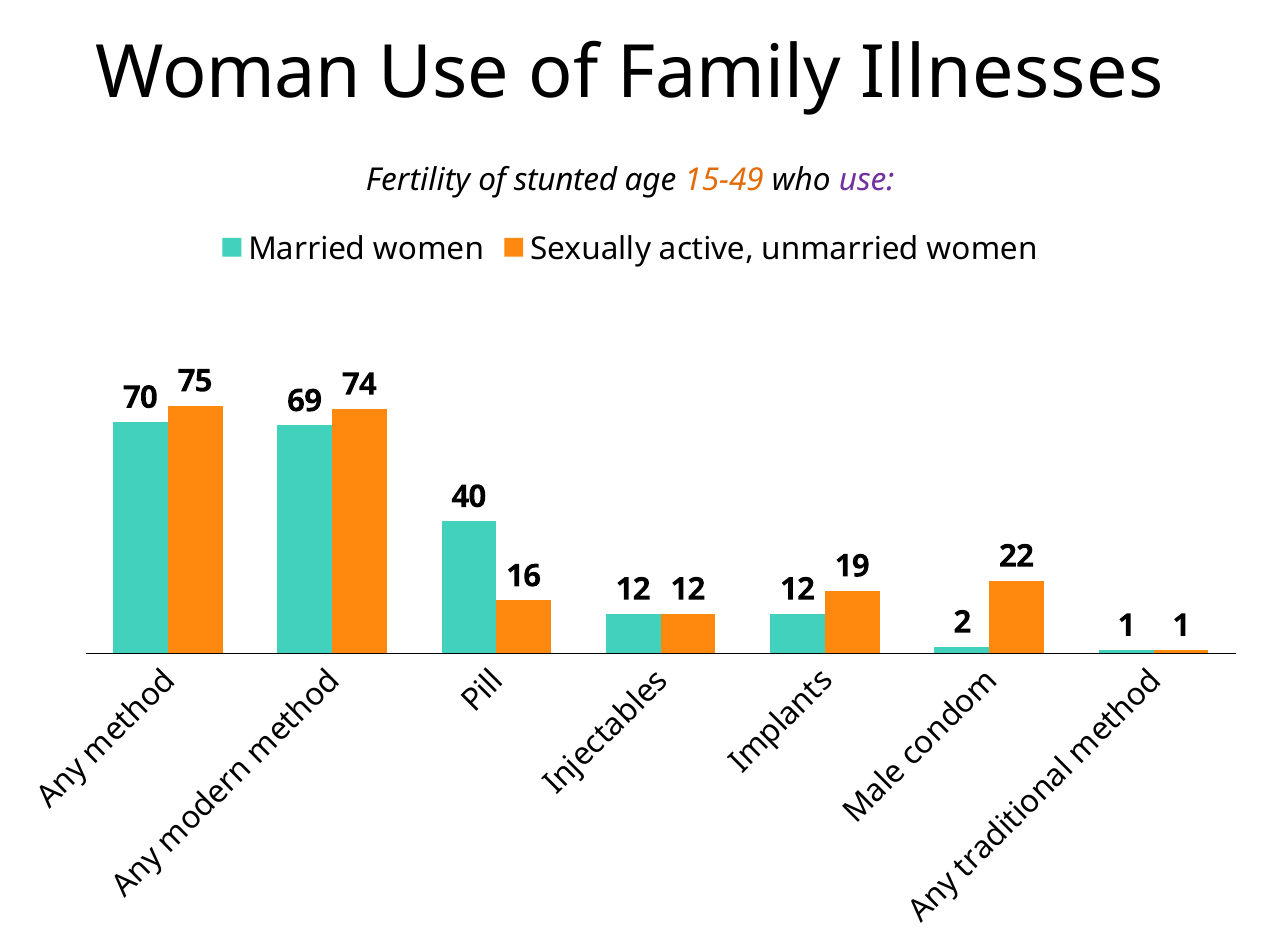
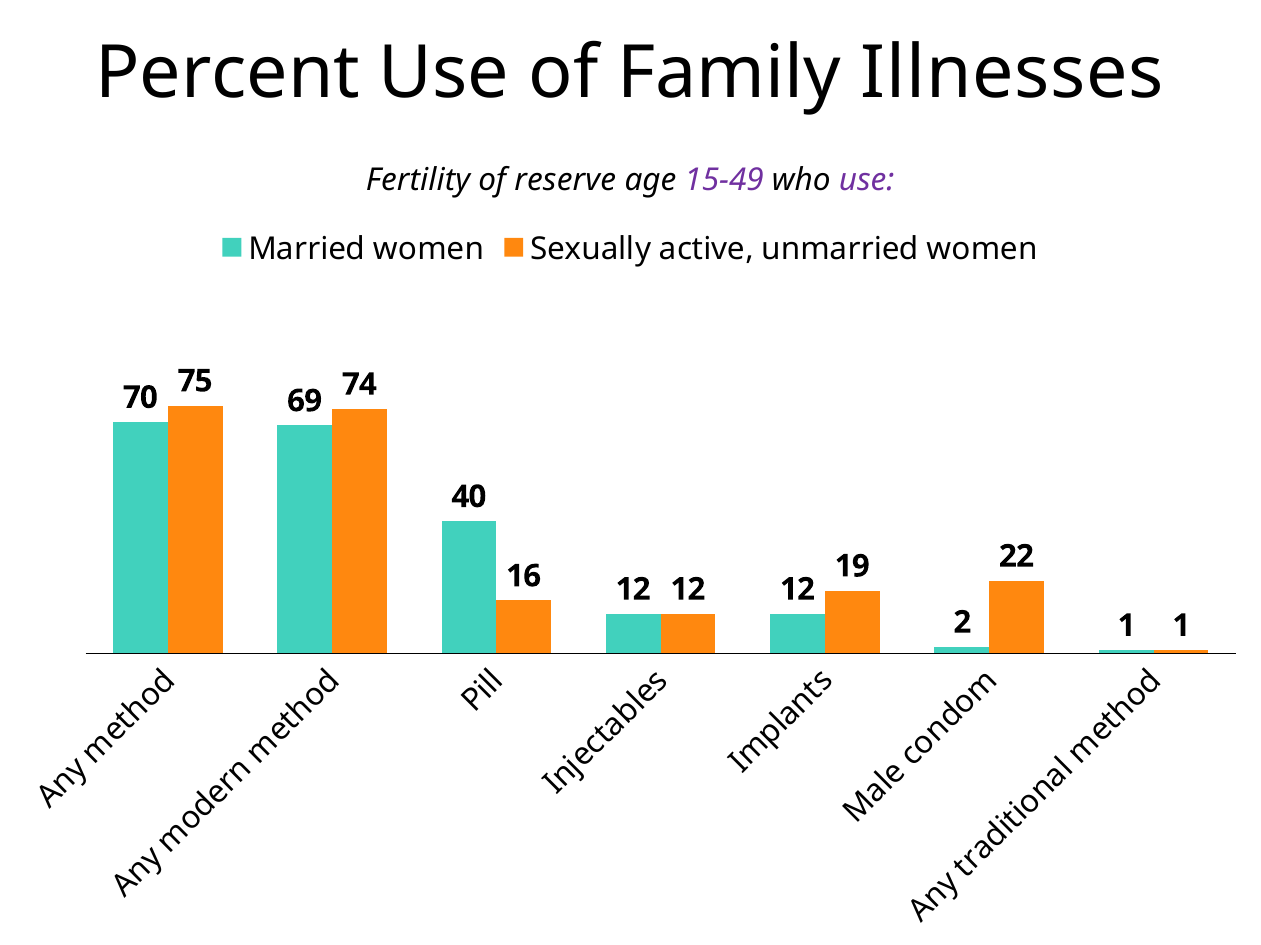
Woman: Woman -> Percent
stunted: stunted -> reserve
15-49 colour: orange -> purple
